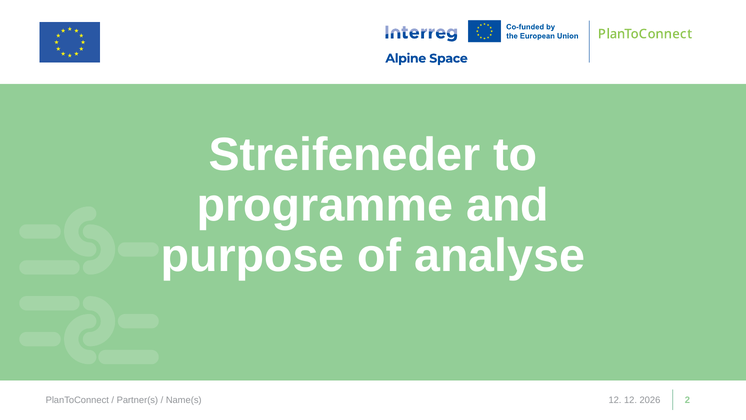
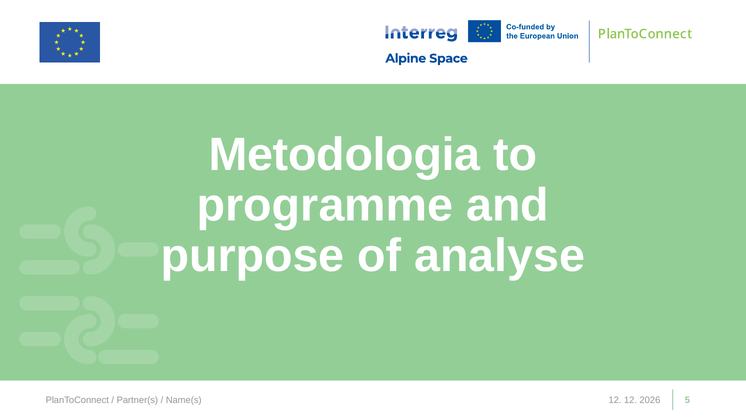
Streifeneder: Streifeneder -> Metodologia
2: 2 -> 5
